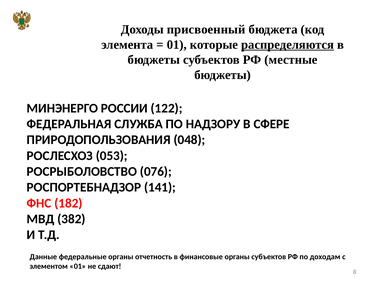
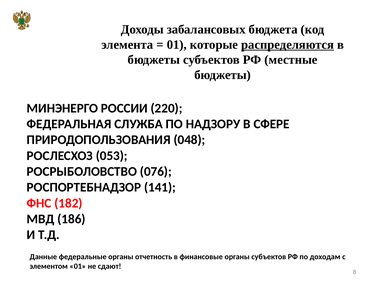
присвоенный: присвоенный -> забалансовых
122: 122 -> 220
382: 382 -> 186
